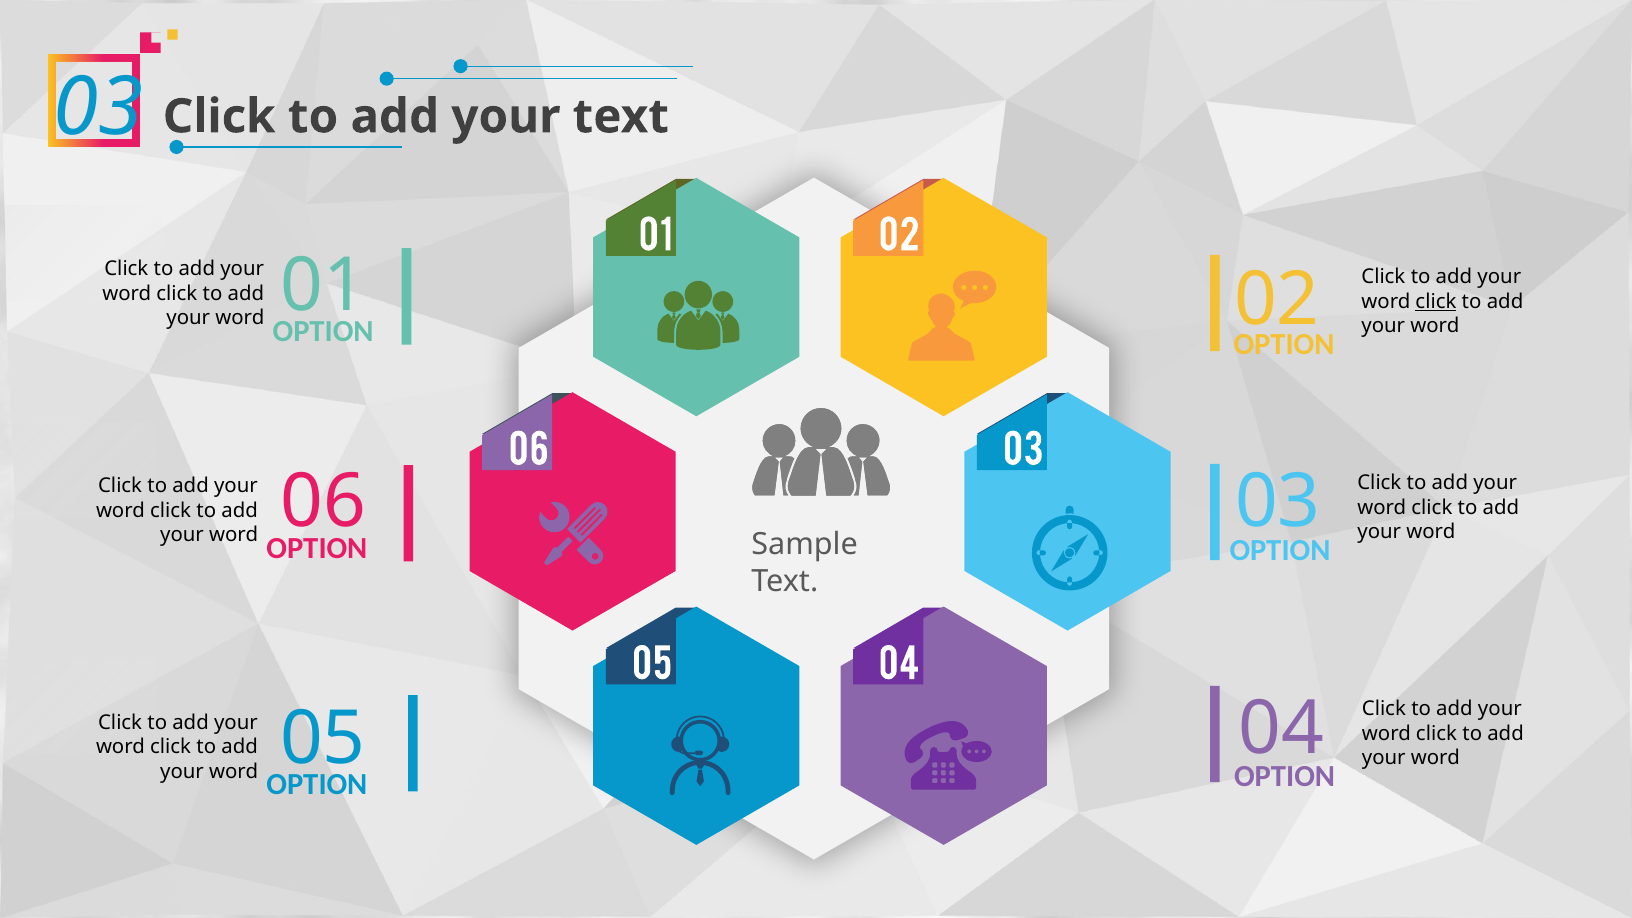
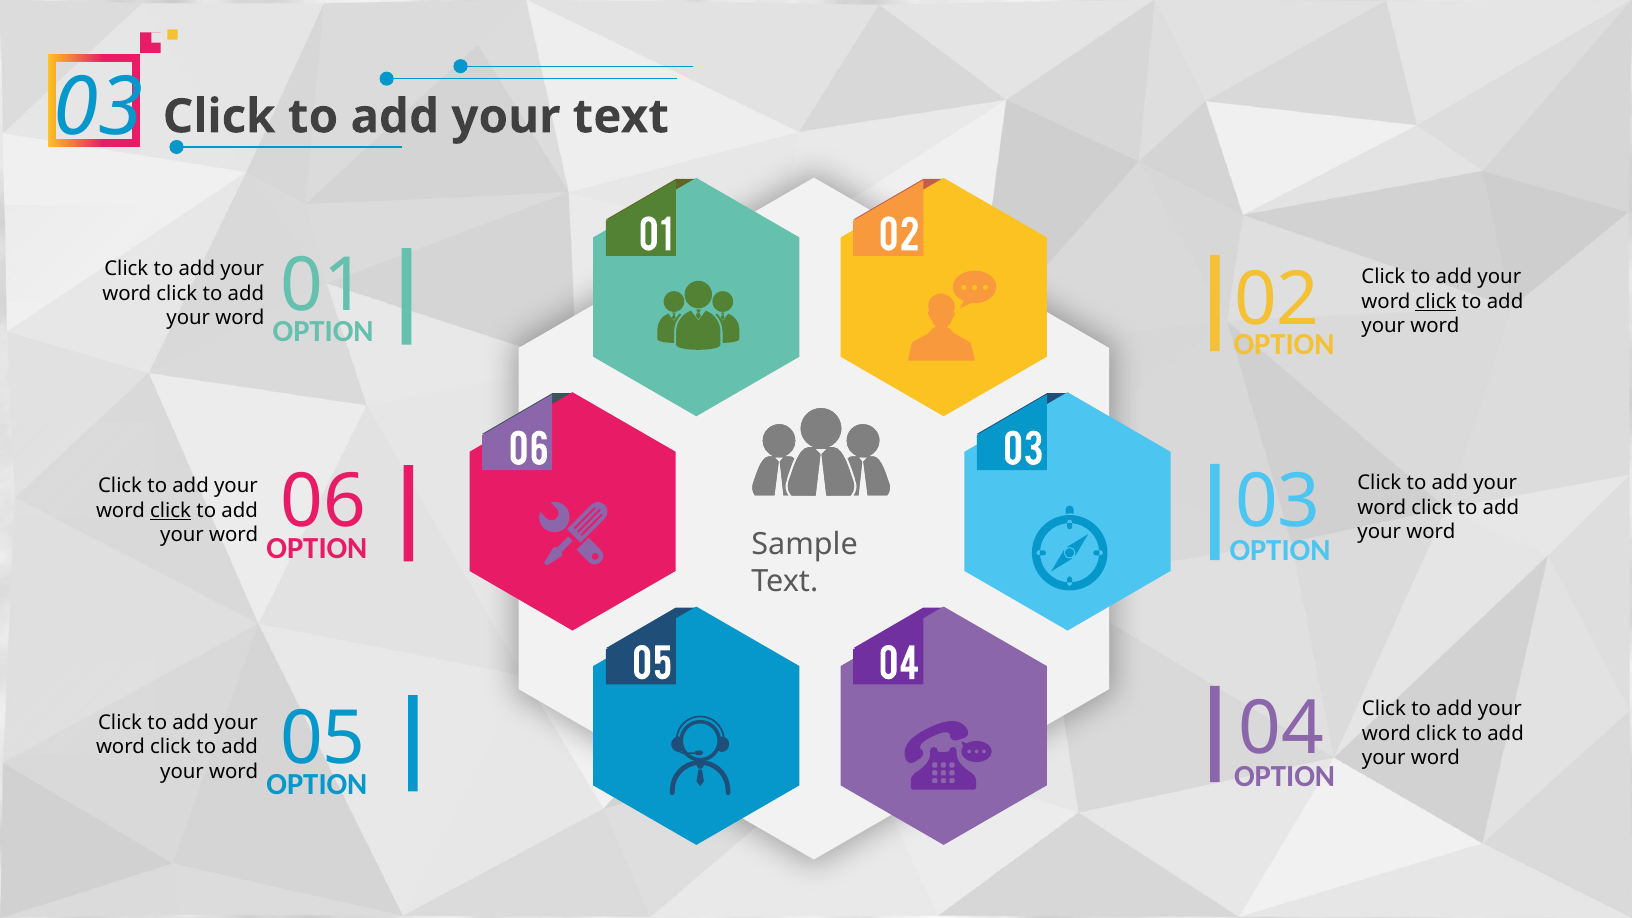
click at (171, 510) underline: none -> present
